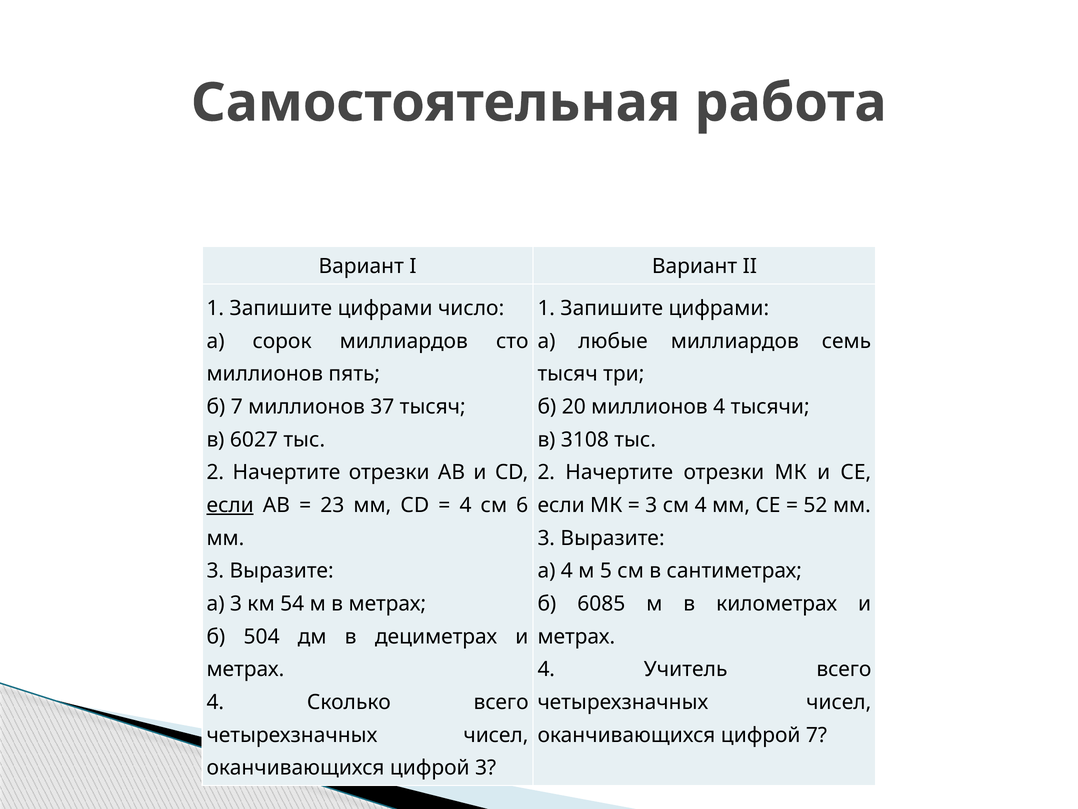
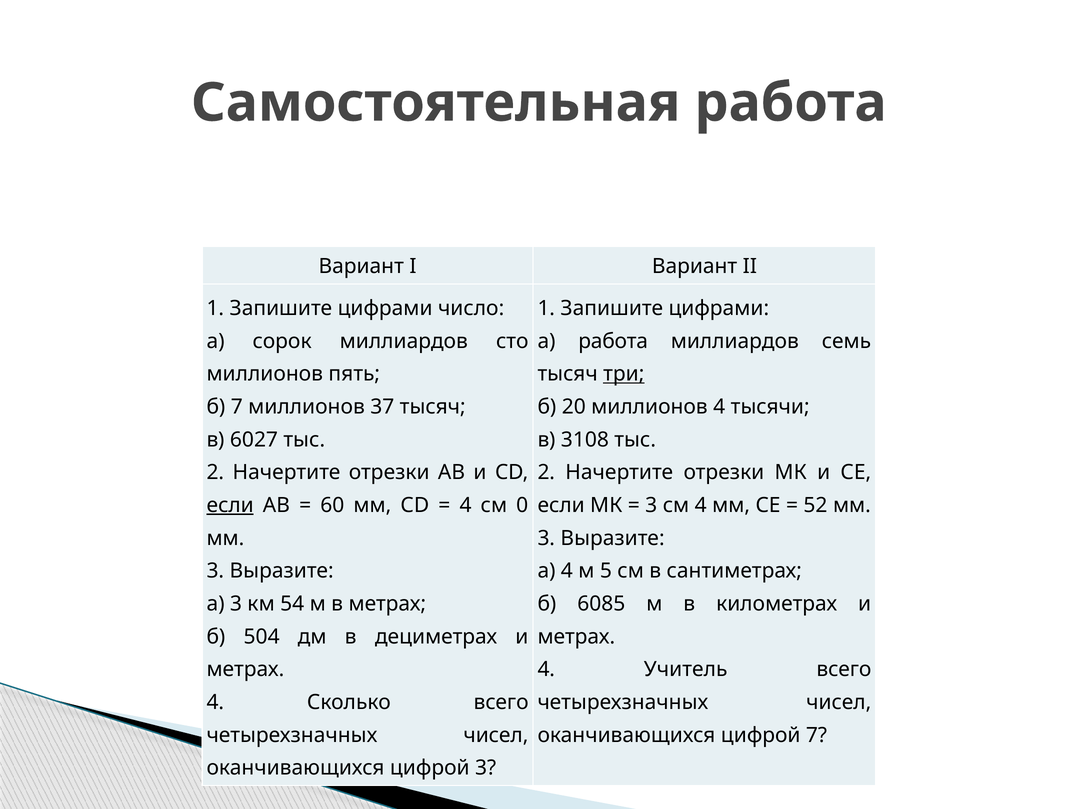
а любые: любые -> работа
три underline: none -> present
23: 23 -> 60
6: 6 -> 0
